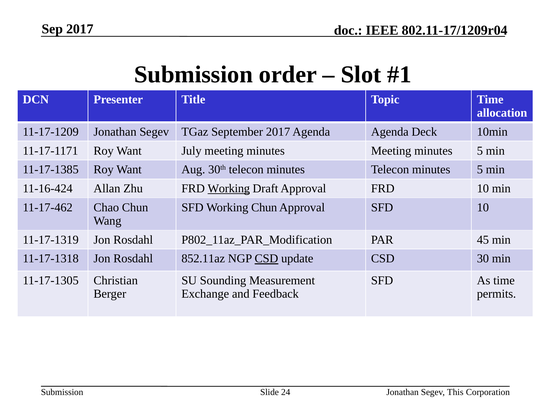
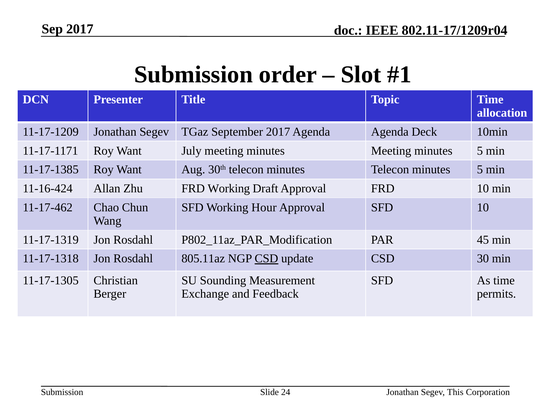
Working at (229, 189) underline: present -> none
Working Chun: Chun -> Hour
852.11az: 852.11az -> 805.11az
